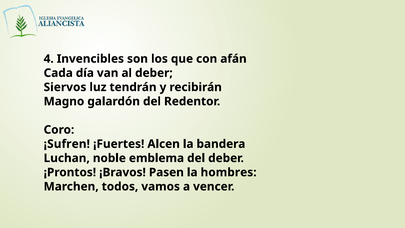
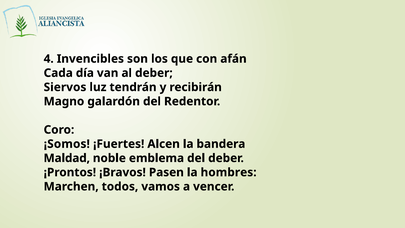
¡Sufren: ¡Sufren -> ¡Somos
Luchan: Luchan -> Maldad
